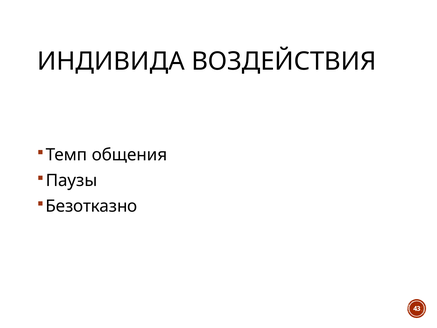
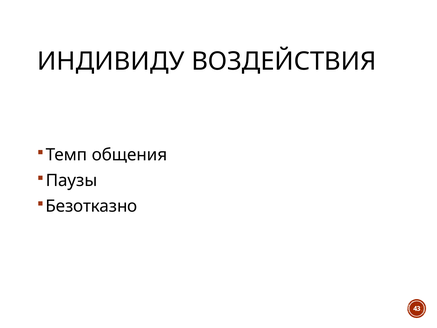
ИНДИВИДА: ИНДИВИДА -> ИНДИВИДУ
